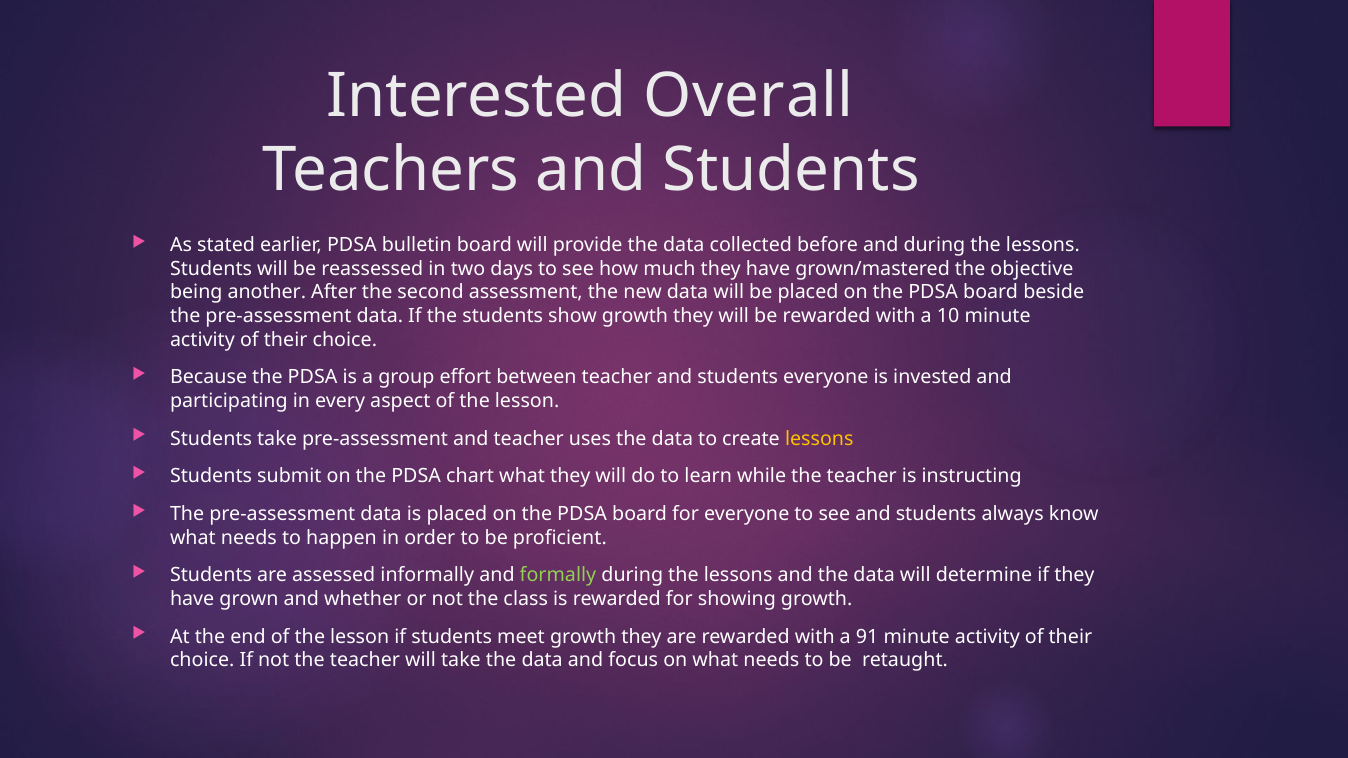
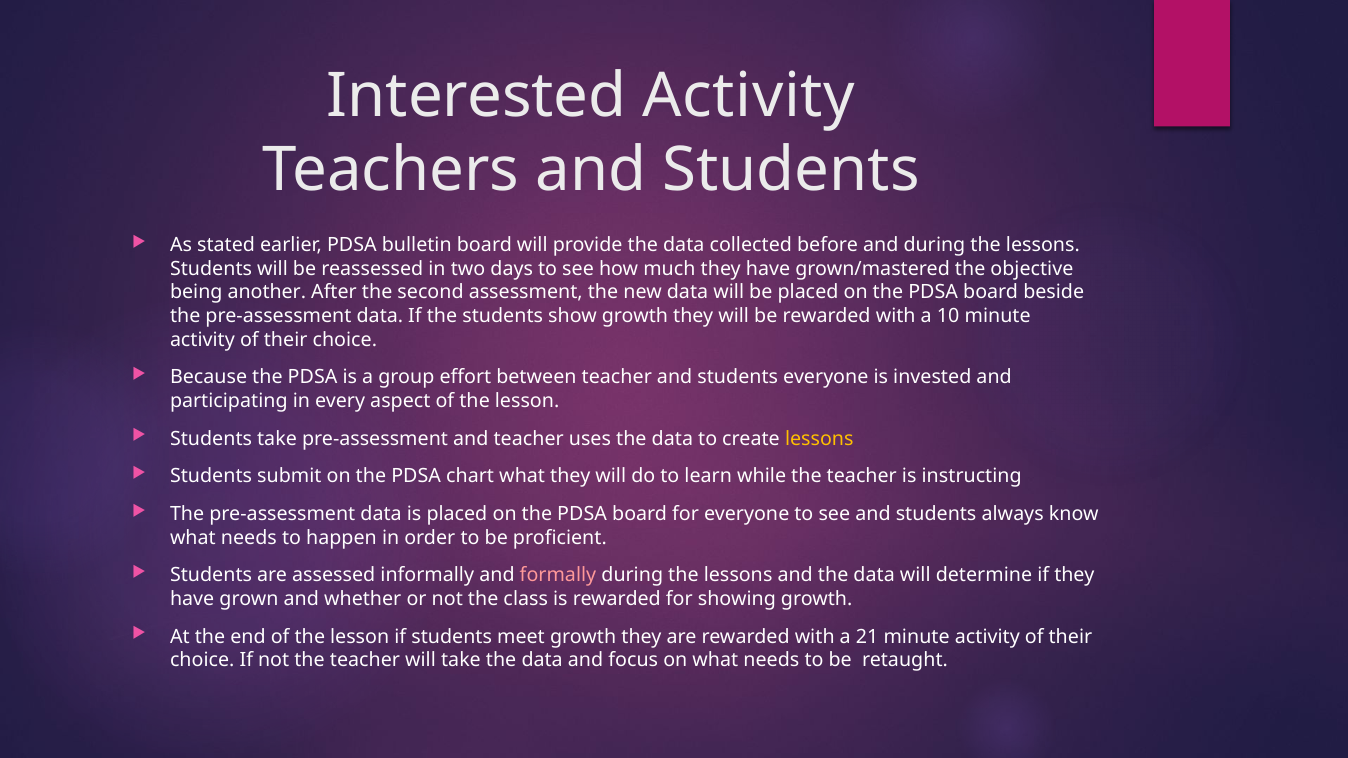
Interested Overall: Overall -> Activity
formally colour: light green -> pink
91: 91 -> 21
